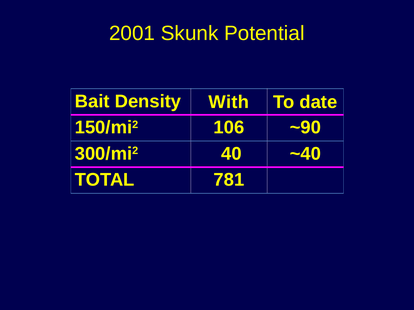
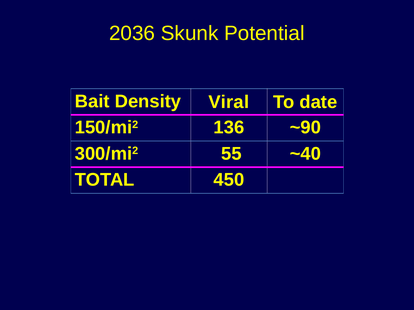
2001: 2001 -> 2036
With: With -> Viral
106: 106 -> 136
40: 40 -> 55
781: 781 -> 450
